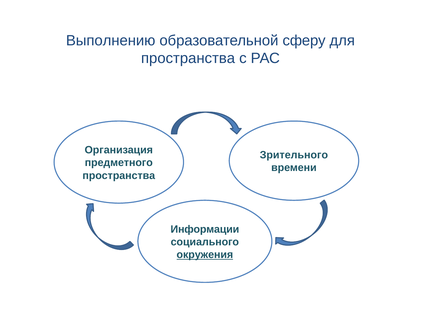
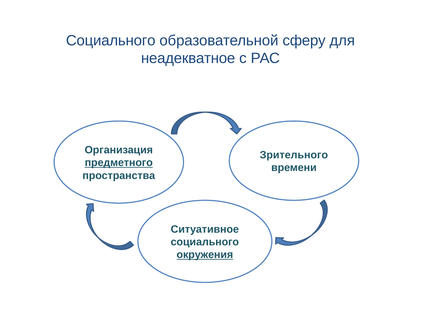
Выполнению at (111, 41): Выполнению -> Социального
пространства at (188, 58): пространства -> неадекватное
предметного underline: none -> present
Информации: Информации -> Ситуативное
